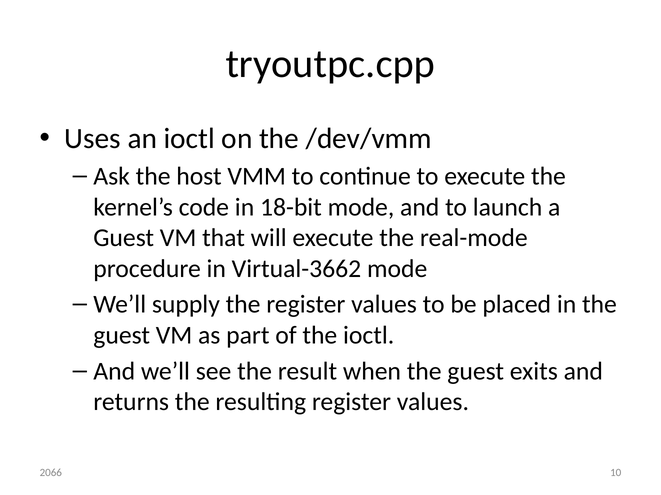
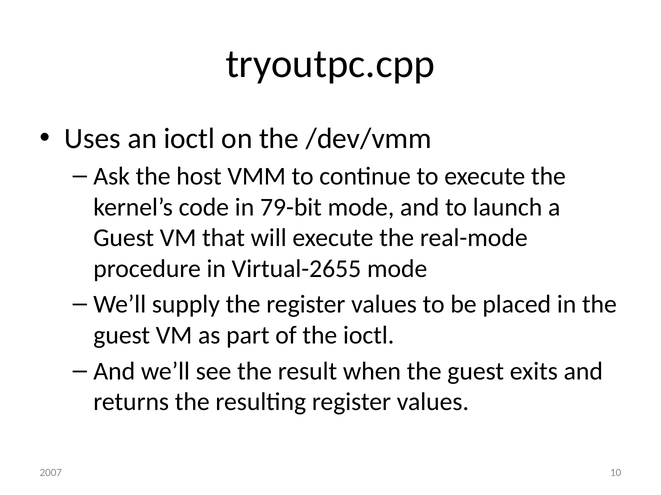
18-bit: 18-bit -> 79-bit
Virtual-3662: Virtual-3662 -> Virtual-2655
2066: 2066 -> 2007
